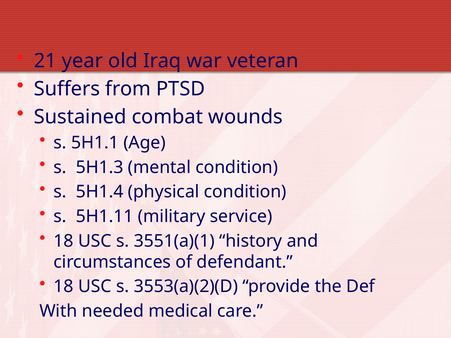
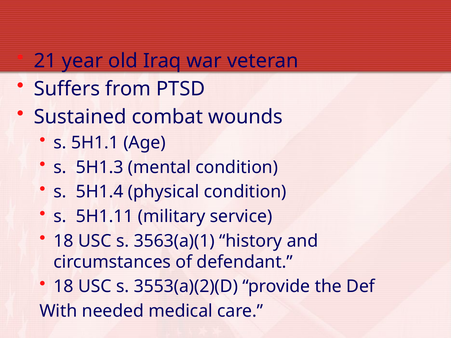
3551(a)(1: 3551(a)(1 -> 3563(a)(1
